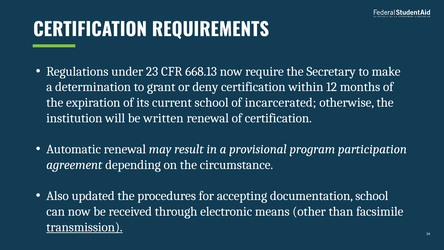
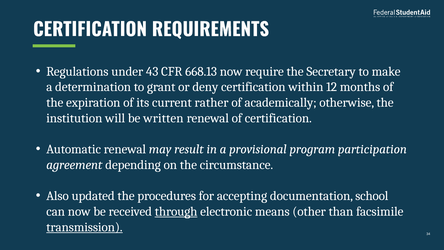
23: 23 -> 43
current school: school -> rather
incarcerated: incarcerated -> academically
through underline: none -> present
